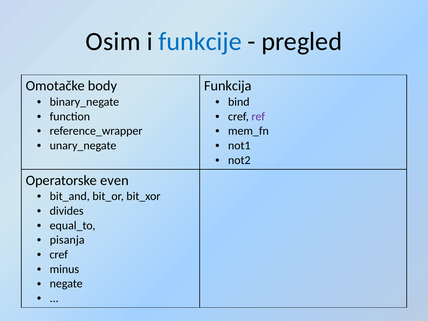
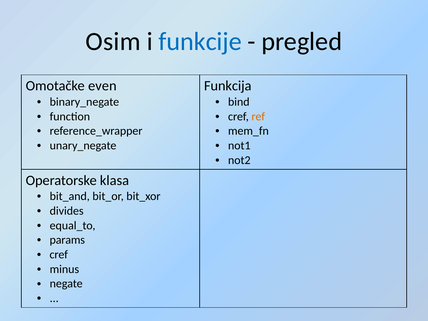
body: body -> even
ref colour: purple -> orange
even: even -> klasa
pisanja: pisanja -> params
